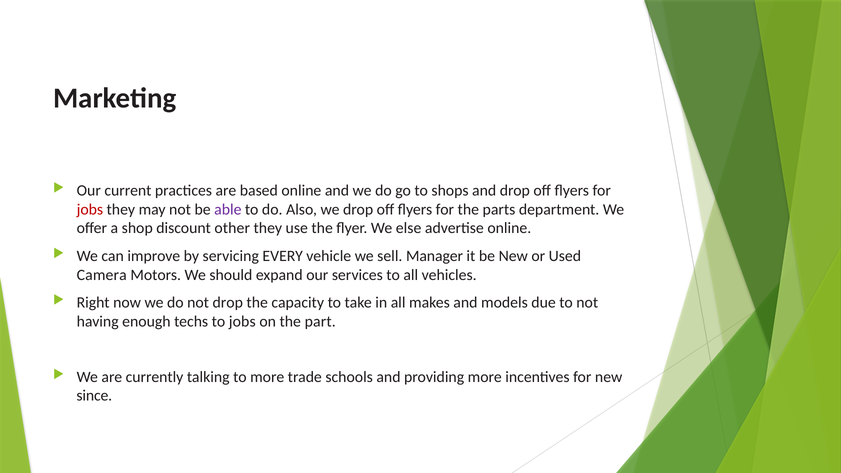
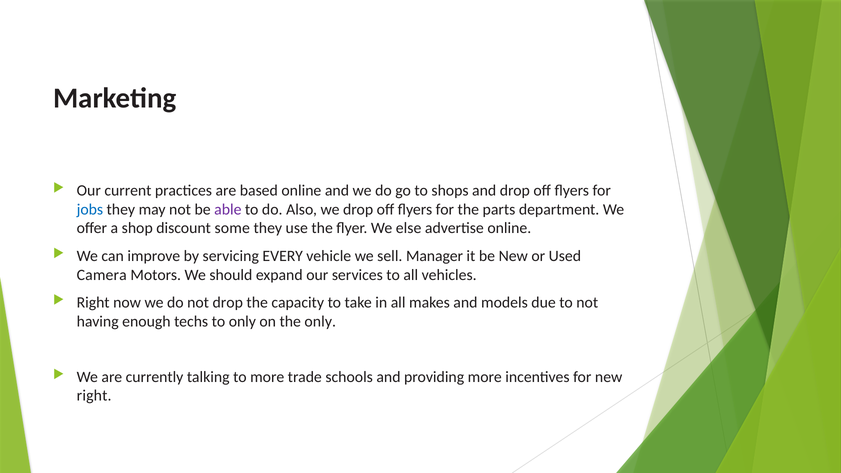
jobs at (90, 209) colour: red -> blue
other: other -> some
to jobs: jobs -> only
the part: part -> only
since at (94, 396): since -> right
